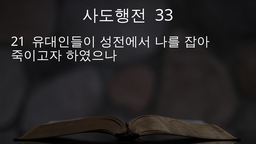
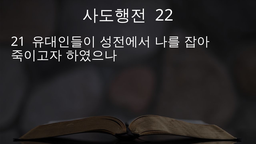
33: 33 -> 22
